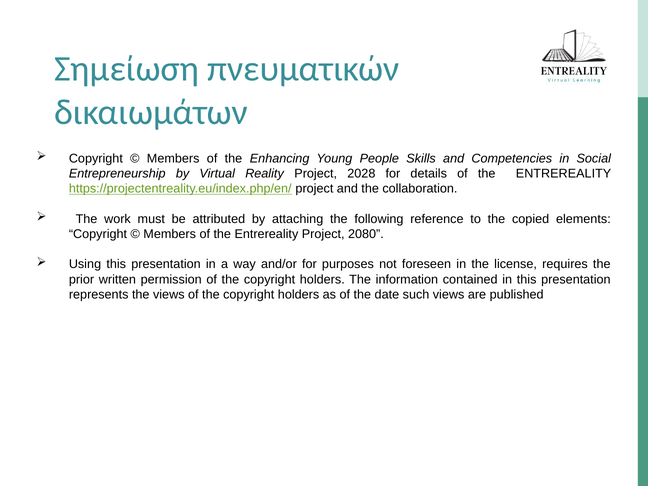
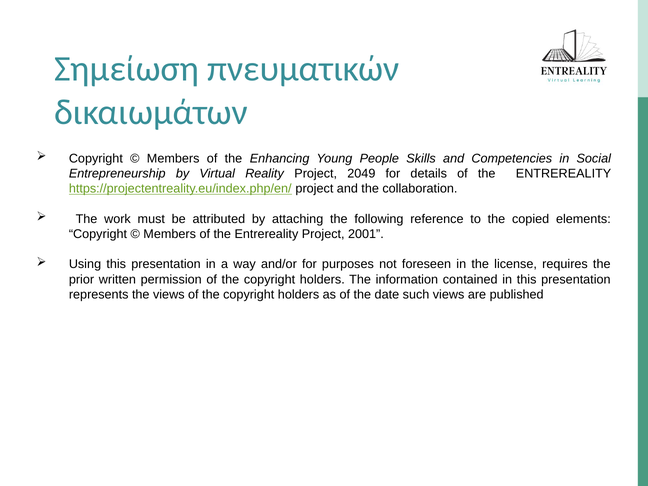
2028: 2028 -> 2049
2080: 2080 -> 2001
